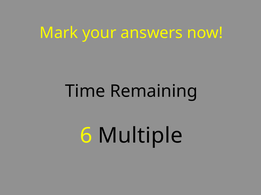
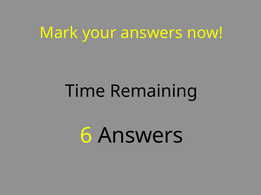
6 Multiple: Multiple -> Answers
